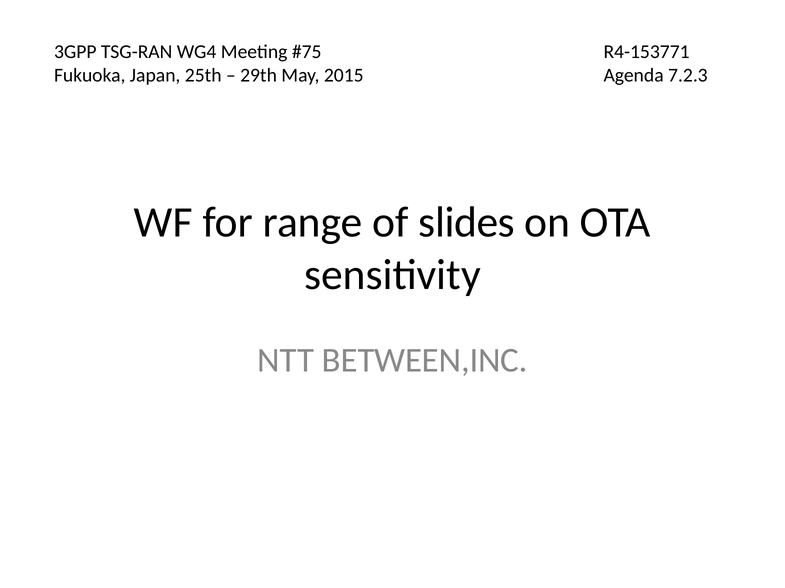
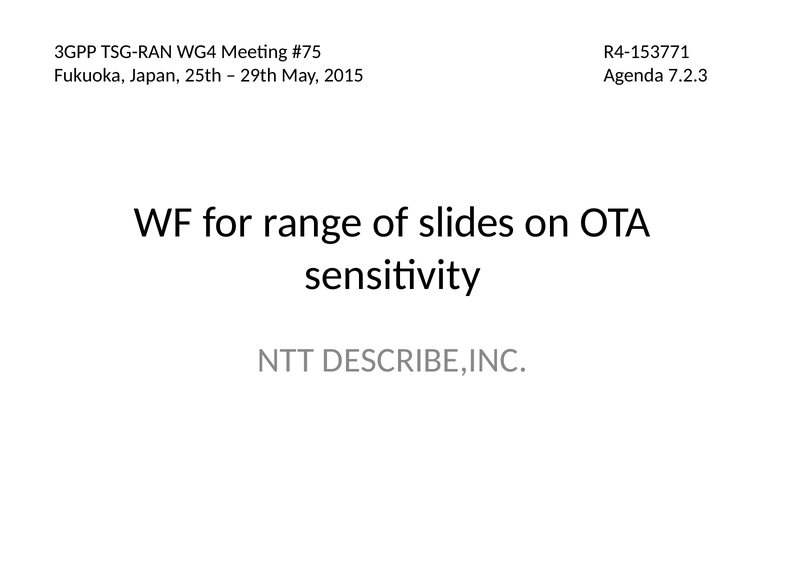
BETWEEN,INC: BETWEEN,INC -> DESCRIBE,INC
